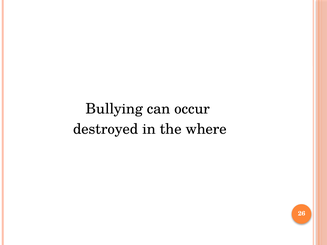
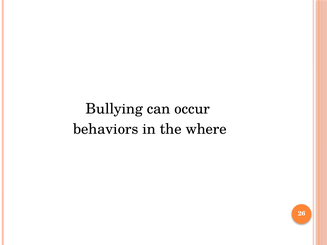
destroyed: destroyed -> behaviors
